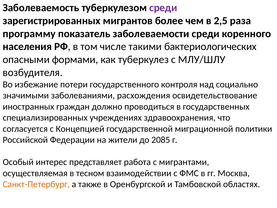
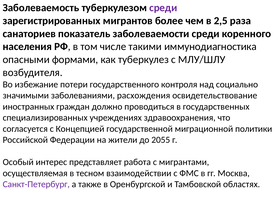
программу: программу -> санаториев
бактериологических: бактериологических -> иммунодиагностика
2085: 2085 -> 2055
Санкт-Петербург colour: orange -> purple
